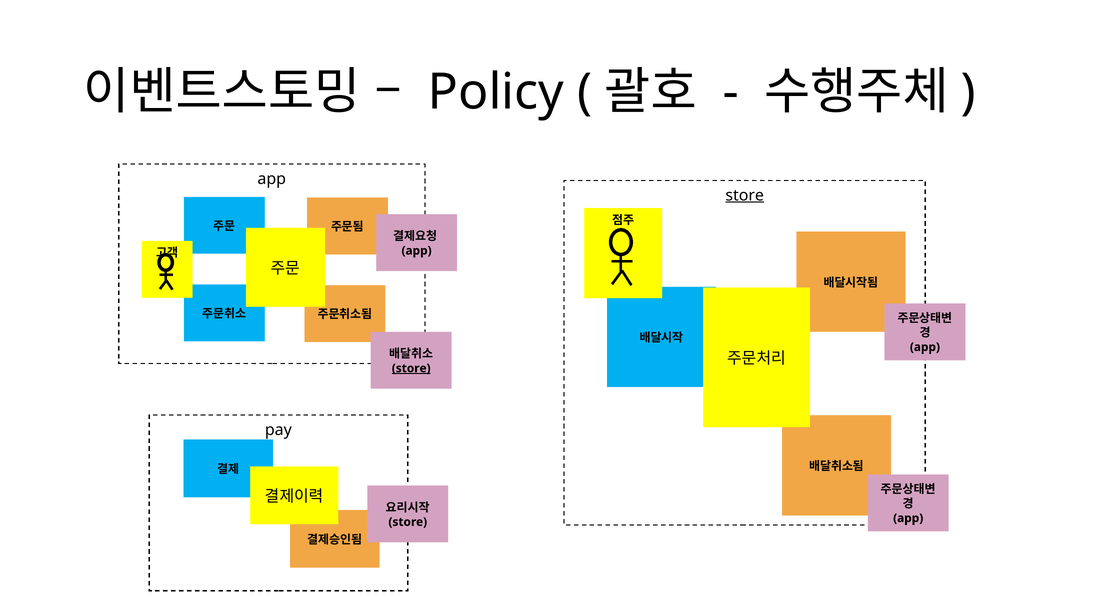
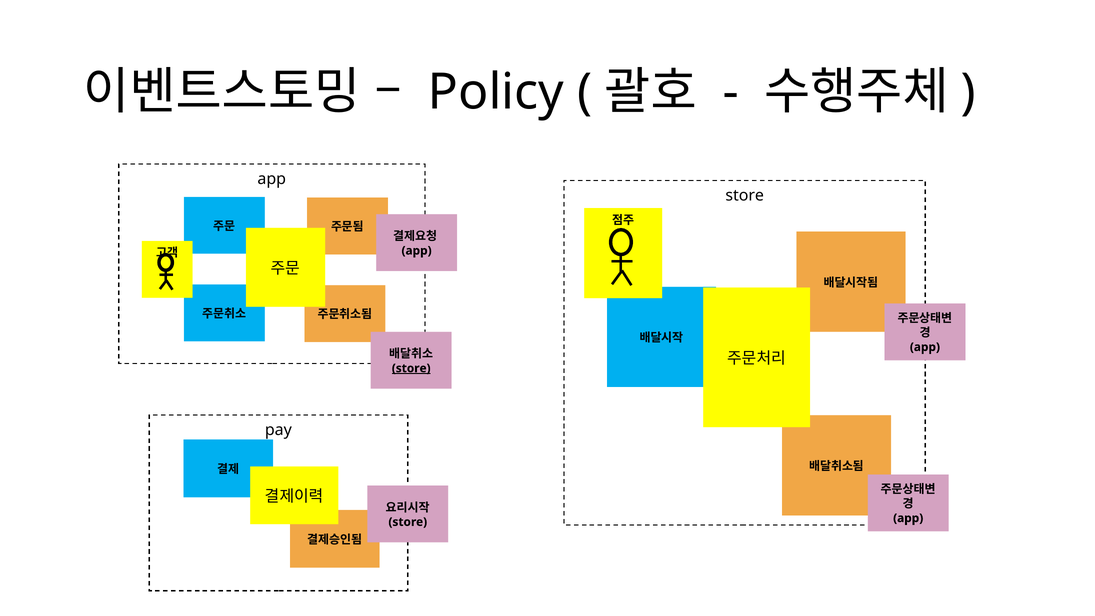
store at (745, 195) underline: present -> none
